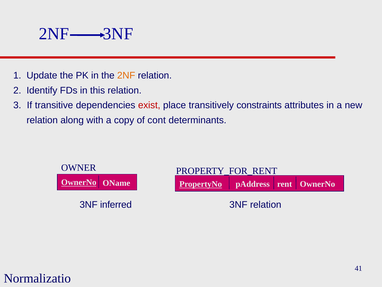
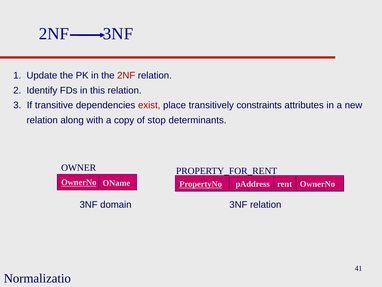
2NF at (126, 75) colour: orange -> red
cont: cont -> stop
inferred: inferred -> domain
